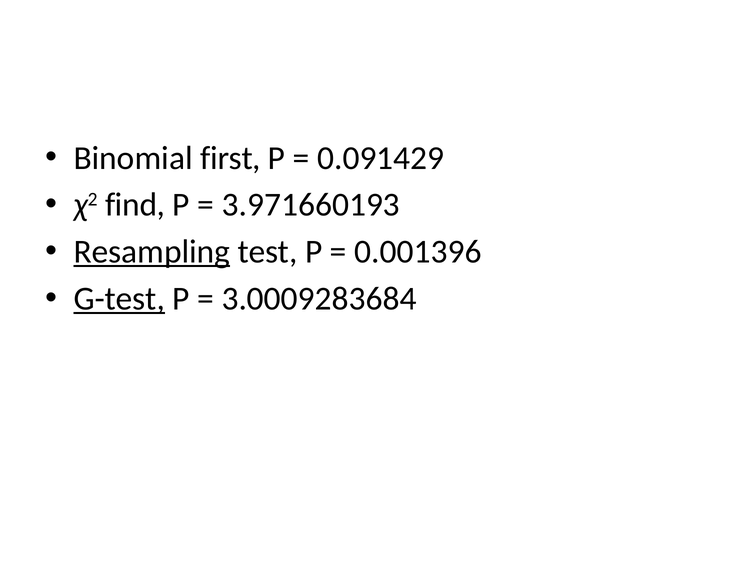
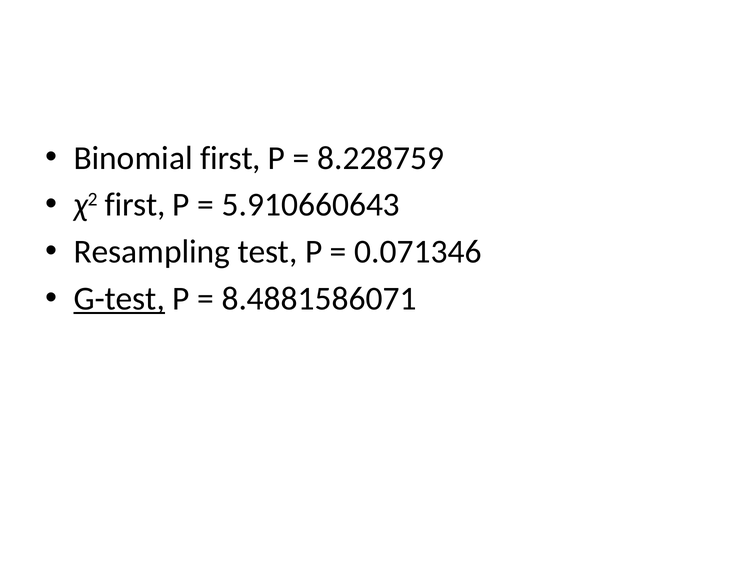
0.091429: 0.091429 -> 8.228759
χ2 find: find -> first
3.971660193: 3.971660193 -> 5.910660643
Resampling underline: present -> none
0.001396: 0.001396 -> 0.071346
3.0009283684: 3.0009283684 -> 8.4881586071
